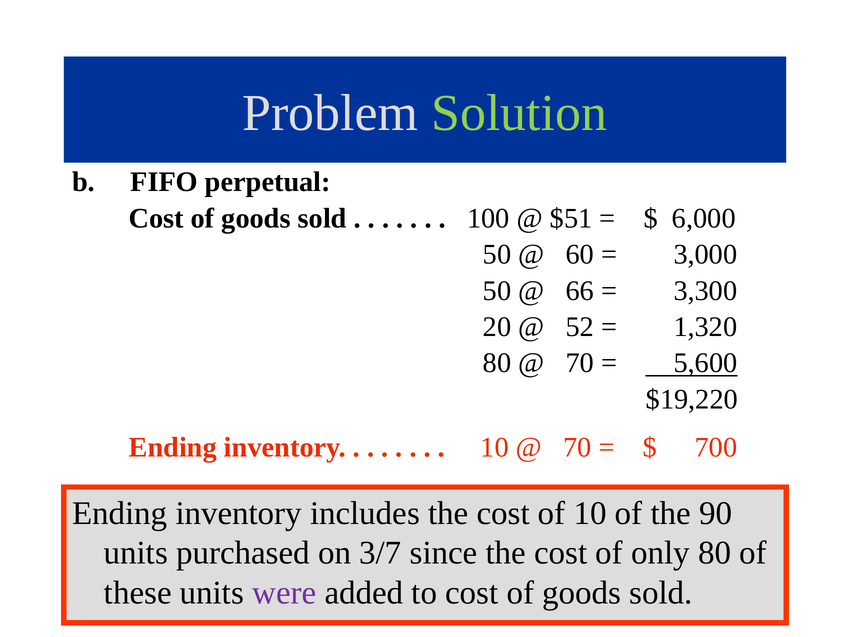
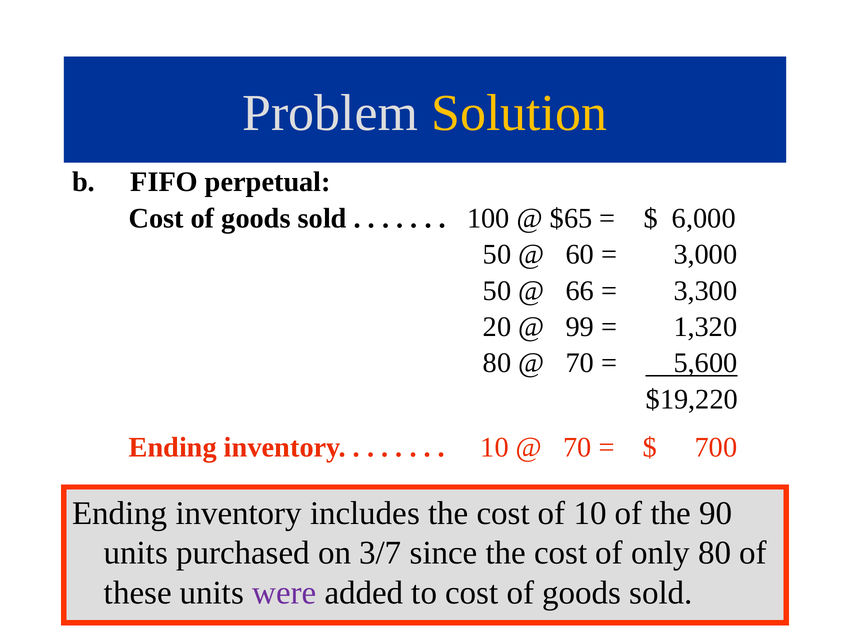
Solution colour: light green -> yellow
$51: $51 -> $65
52: 52 -> 99
